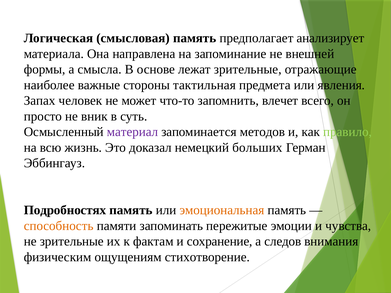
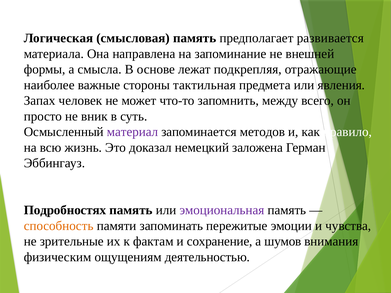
анализирует: анализирует -> развивается
лежат зрительные: зрительные -> подкрепляя
влечет: влечет -> между
правило colour: light green -> white
больших: больших -> заложена
эмоциональная colour: orange -> purple
следов: следов -> шумов
стихотворение: стихотворение -> деятельностью
